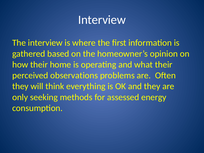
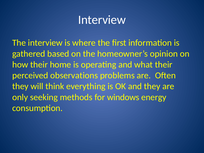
assessed: assessed -> windows
